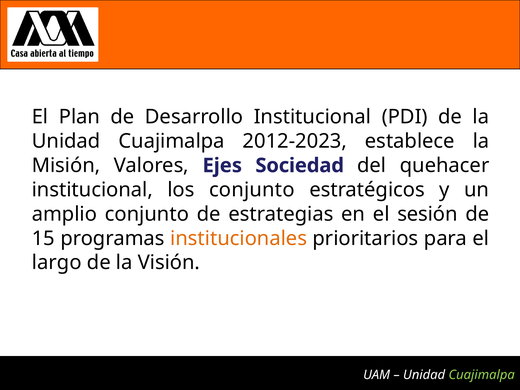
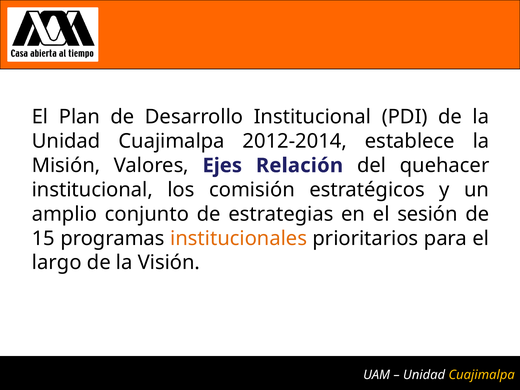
2012-2023: 2012-2023 -> 2012-2014
Sociedad: Sociedad -> Relación
los conjunto: conjunto -> comisión
Cuajimalpa at (482, 375) colour: light green -> yellow
